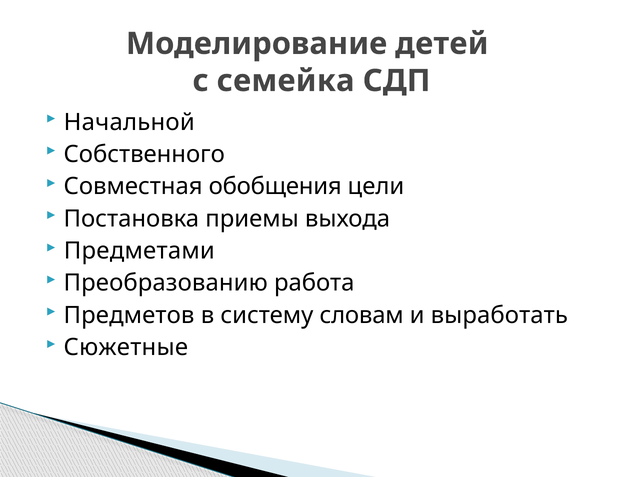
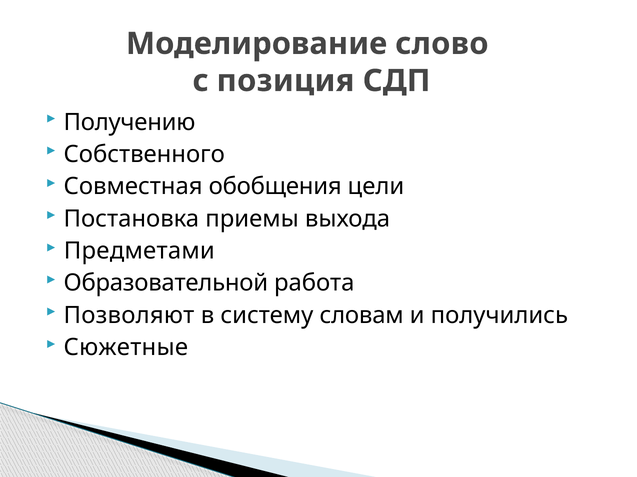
детей: детей -> слово
семейка: семейка -> позиция
Начальной: Начальной -> Получению
Преобразованию: Преобразованию -> Образовательной
Предметов: Предметов -> Позволяют
выработать: выработать -> получились
